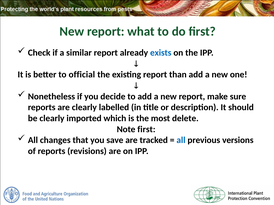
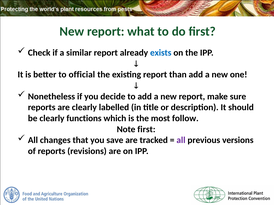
imported: imported -> functions
delete: delete -> follow
all at (181, 141) colour: blue -> purple
